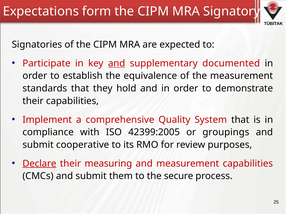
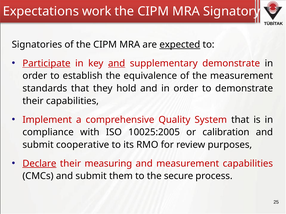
form: form -> work
expected underline: none -> present
Participate underline: none -> present
supplementary documented: documented -> demonstrate
42399:2005: 42399:2005 -> 10025:2005
groupings: groupings -> calibration
